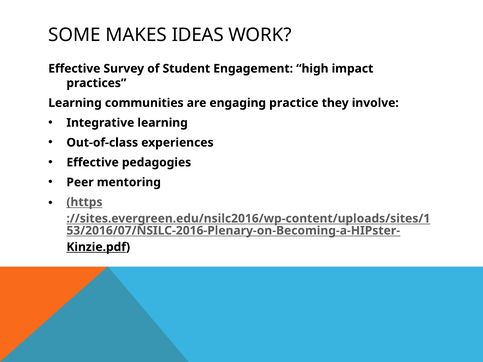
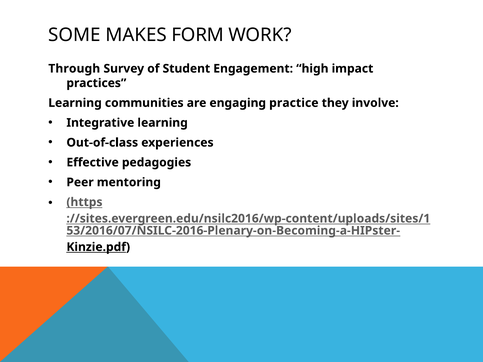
IDEAS: IDEAS -> FORM
Effective at (74, 69): Effective -> Through
